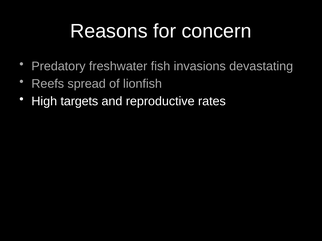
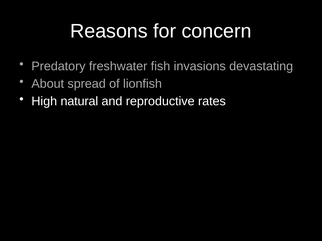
Reefs: Reefs -> About
High targets: targets -> natural
